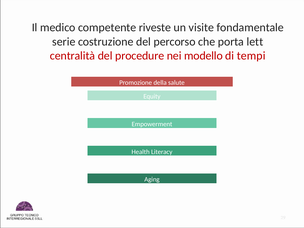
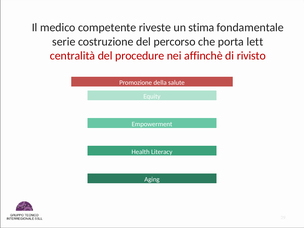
visite: visite -> stima
modello: modello -> affinchè
tempi: tempi -> rivisto
